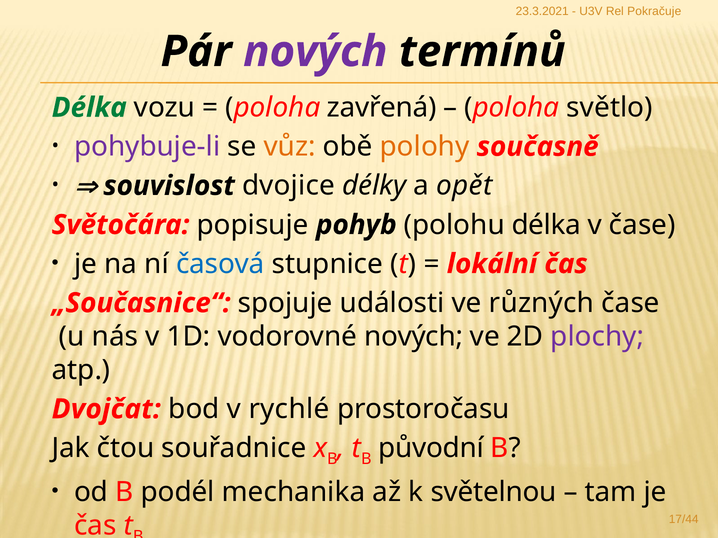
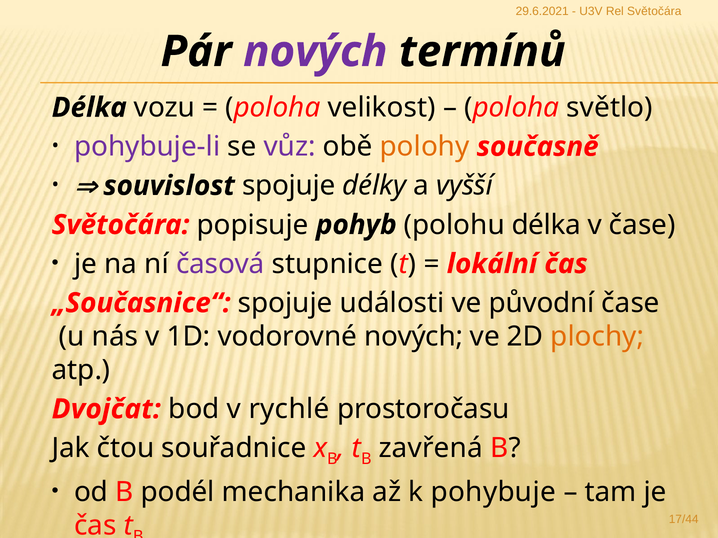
23.3.2021: 23.3.2021 -> 29.6.2021
Rel Pokračuje: Pokračuje -> Světočára
Délka at (89, 108) colour: green -> black
zavřená: zavřená -> velikost
vůz colour: orange -> purple
souvislost dvojice: dvojice -> spojuje
opět: opět -> vyšší
časová colour: blue -> purple
různých: různých -> původní
plochy colour: purple -> orange
původní: původní -> zavřená
světelnou: světelnou -> pohybuje
